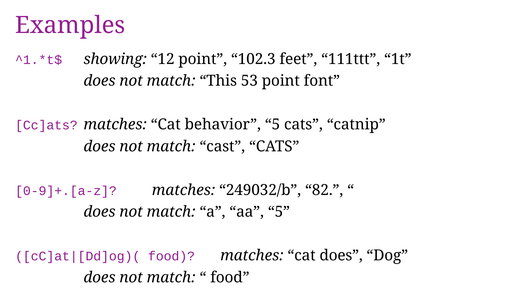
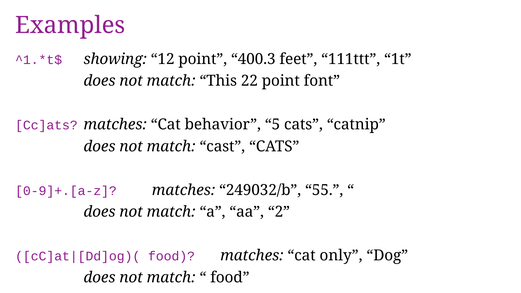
102.3: 102.3 -> 400.3
53: 53 -> 22
82: 82 -> 55
aa 5: 5 -> 2
cat does: does -> only
